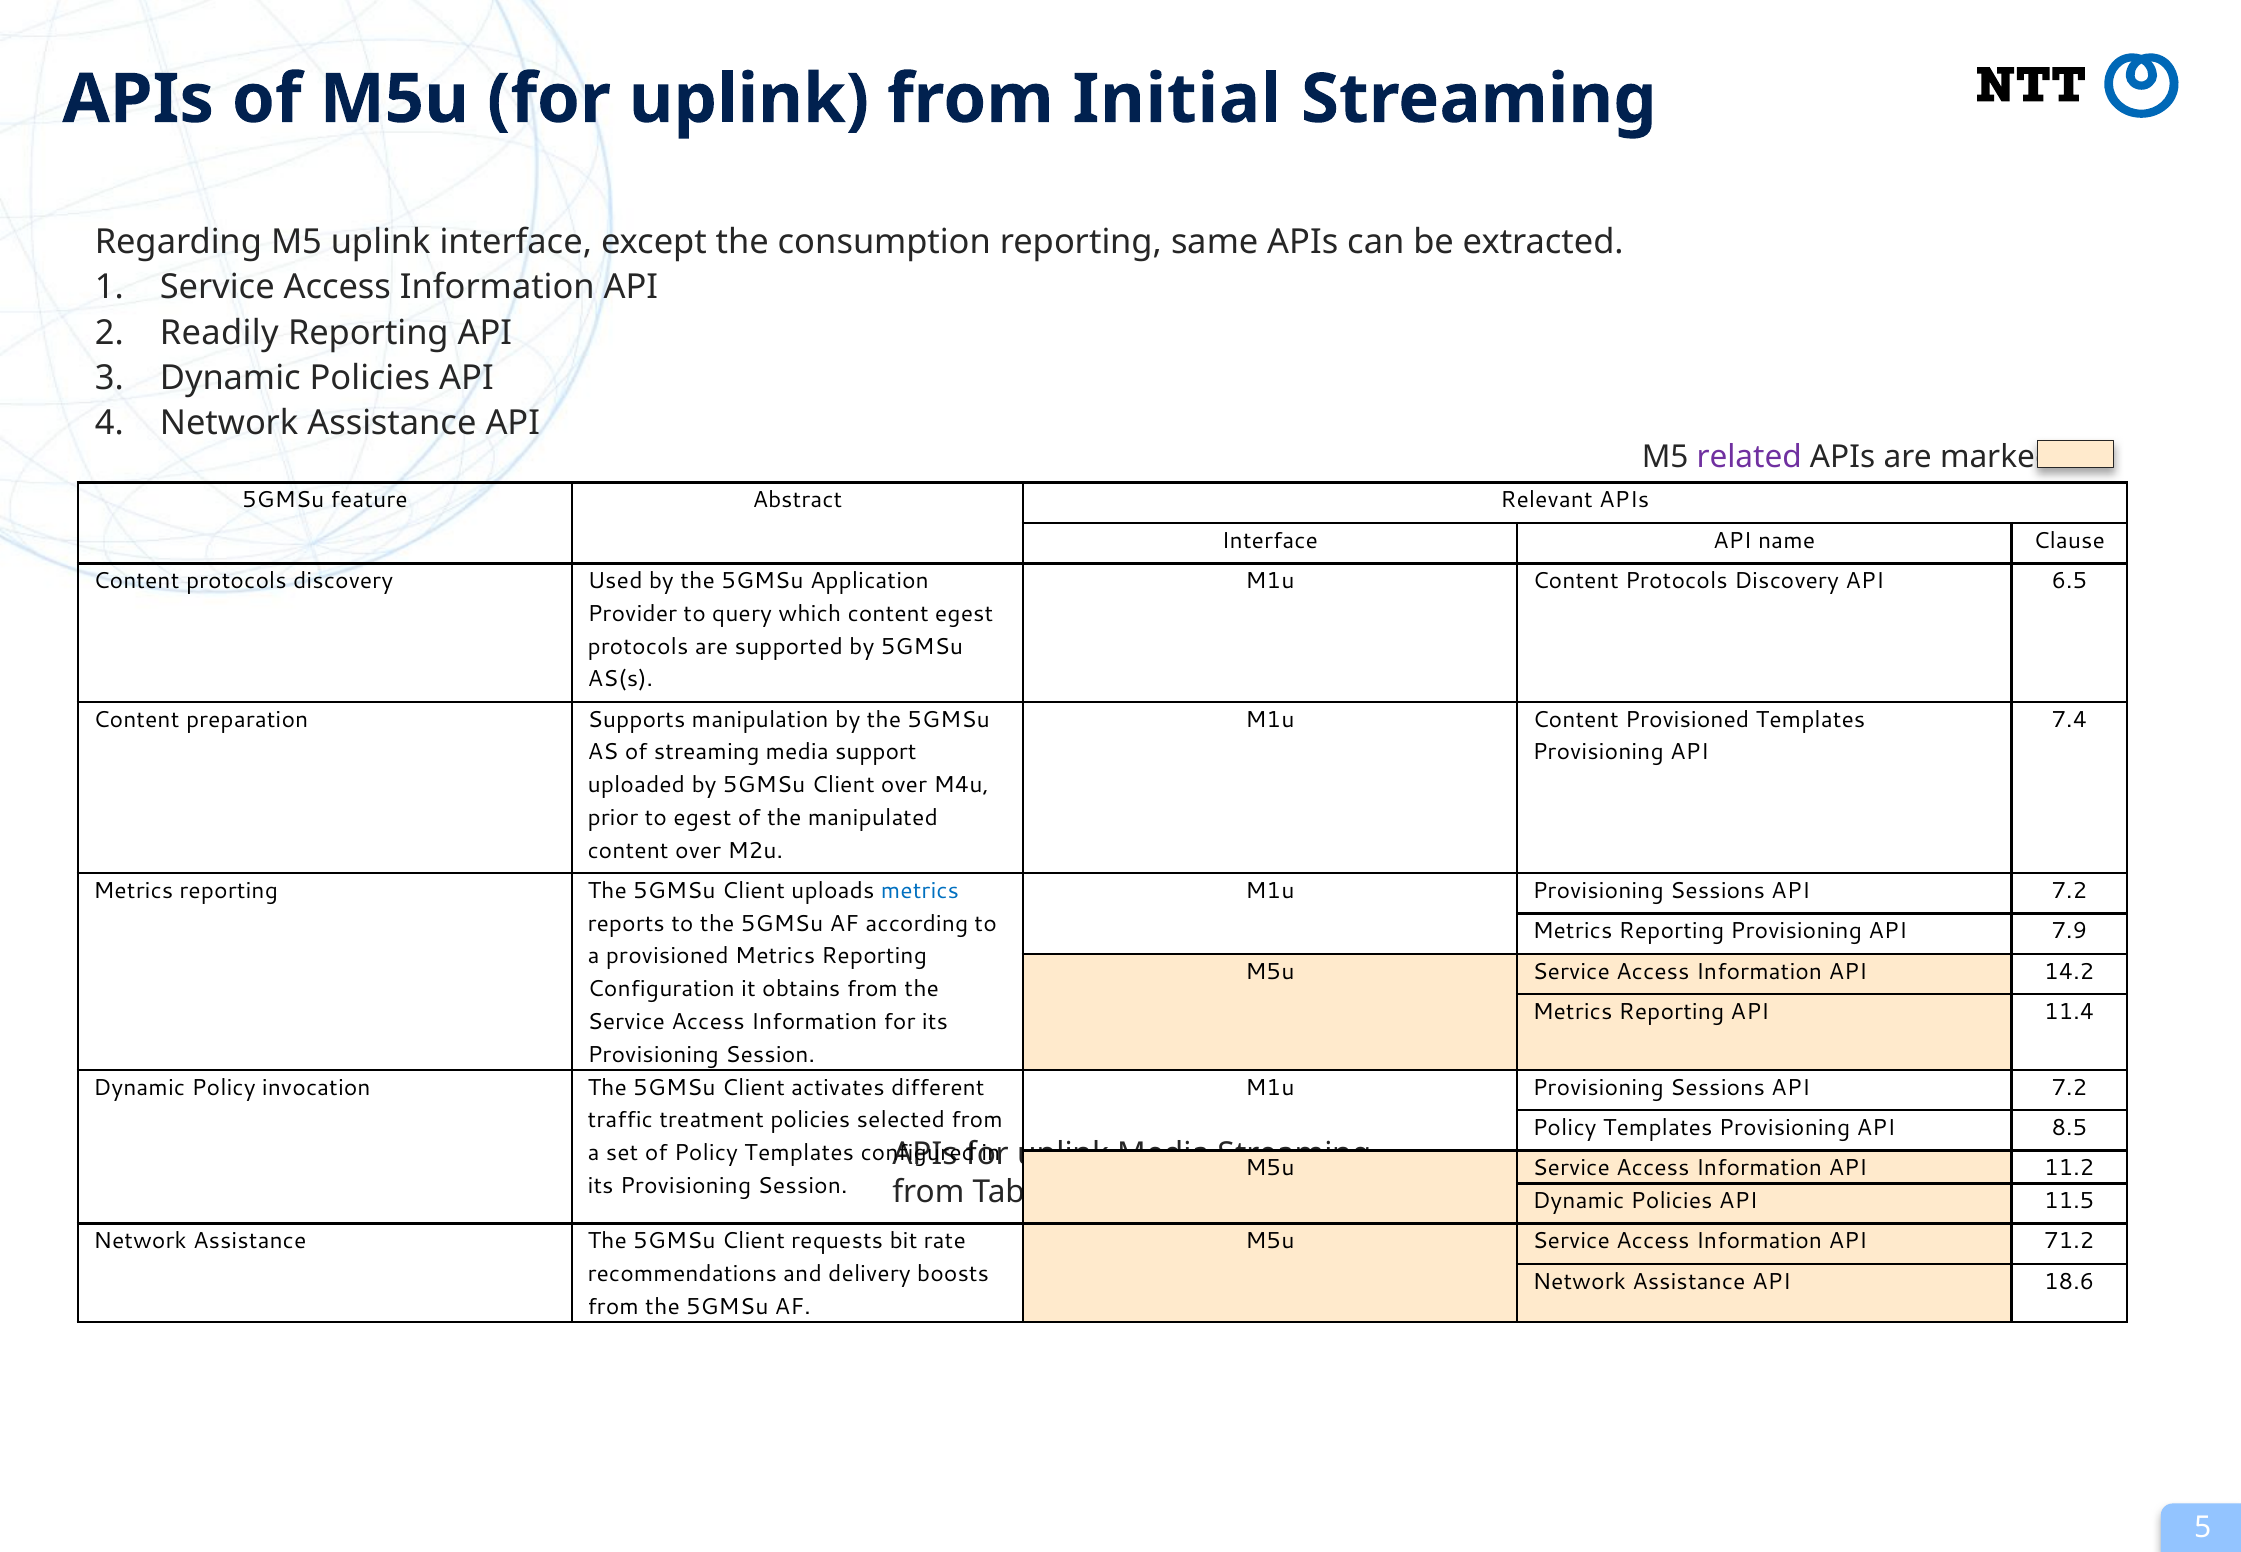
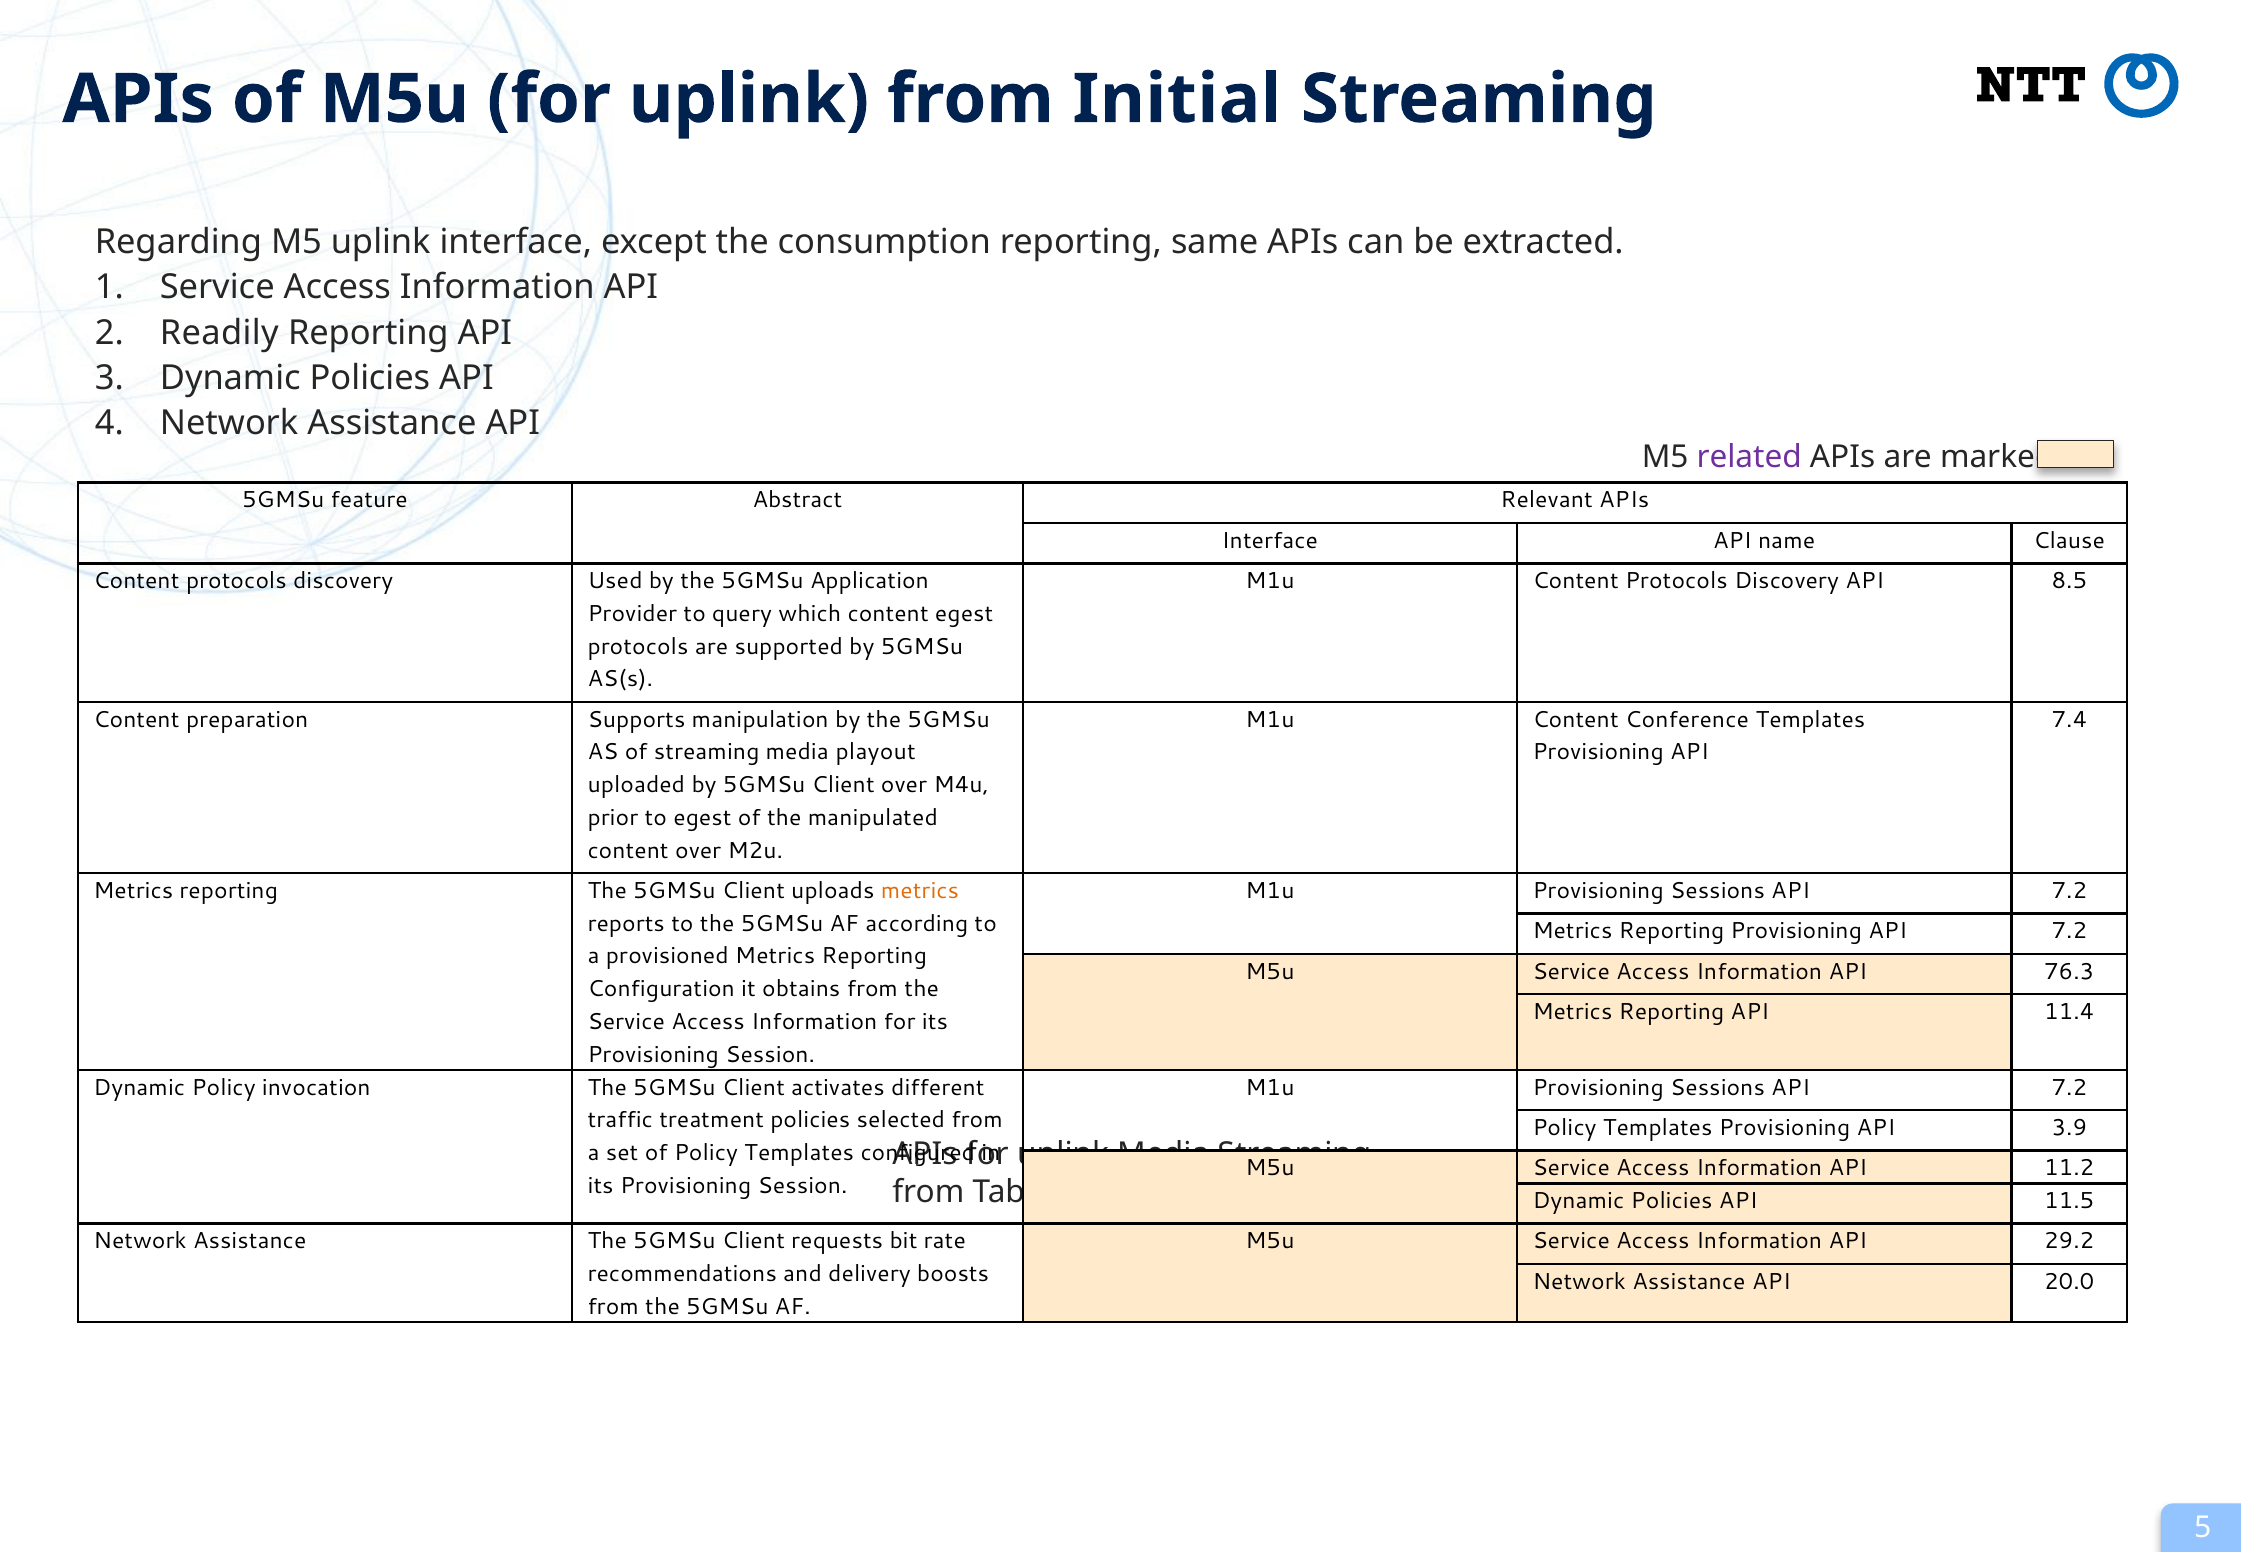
6.5: 6.5 -> 8.5
Content Provisioned: Provisioned -> Conference
support: support -> playout
metrics at (920, 891) colour: blue -> orange
Provisioning API 7.9: 7.9 -> 7.2
14.2: 14.2 -> 76.3
8.5: 8.5 -> 3.9
71.2: 71.2 -> 29.2
18.6: 18.6 -> 20.0
